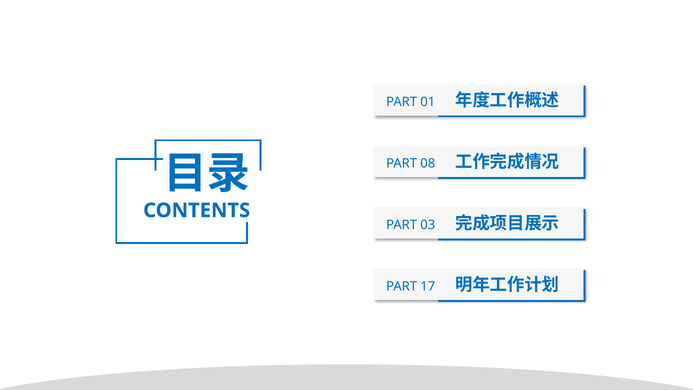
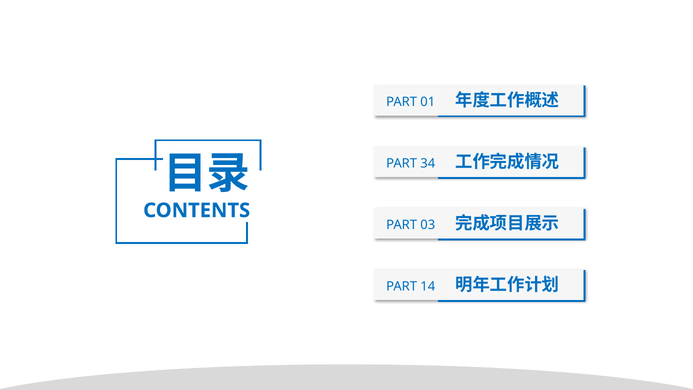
08: 08 -> 34
17: 17 -> 14
